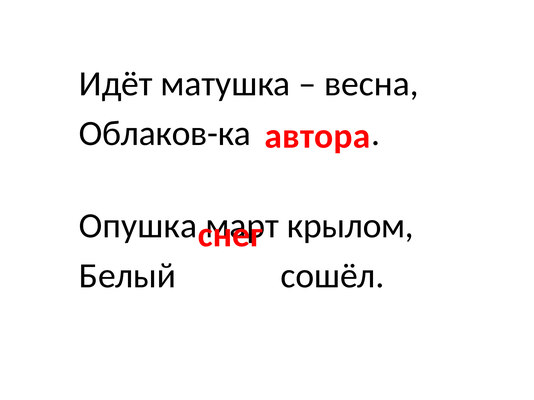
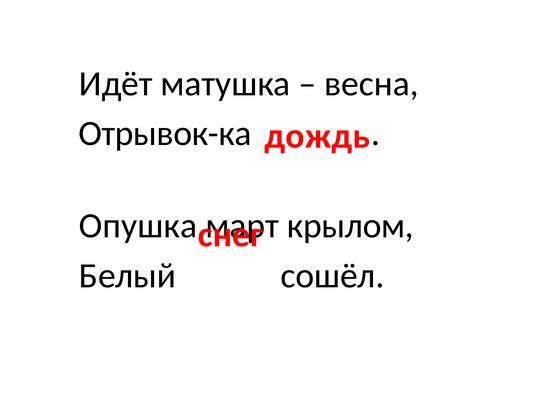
Облаков-ка: Облаков-ка -> Отрывок-ка
автора: автора -> дождь
